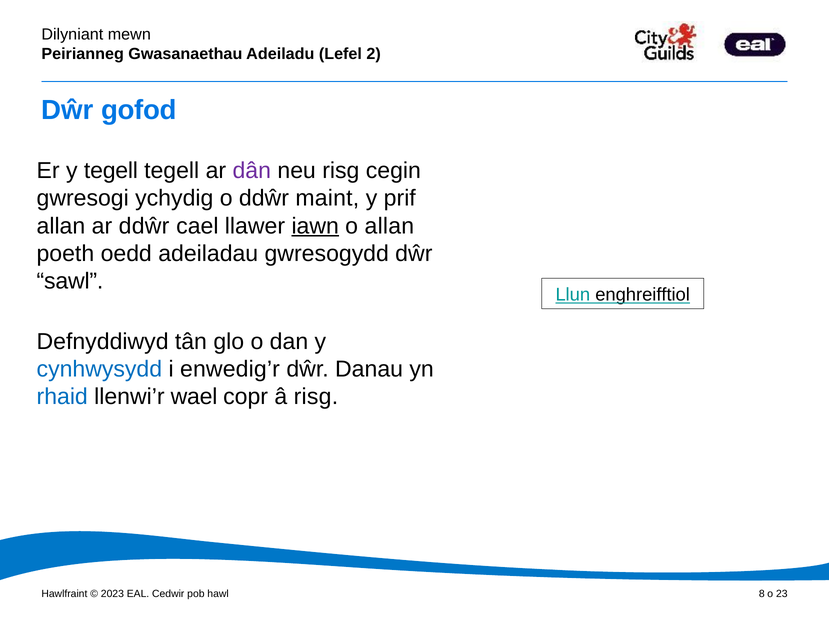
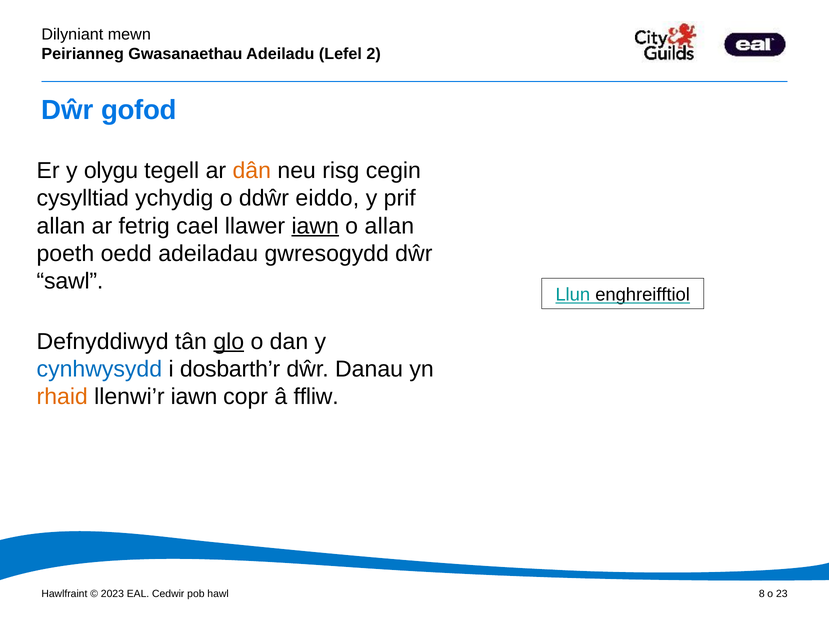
y tegell: tegell -> olygu
dân colour: purple -> orange
gwresogi: gwresogi -> cysylltiad
maint: maint -> eiddo
ar ddŵr: ddŵr -> fetrig
glo underline: none -> present
enwedig’r: enwedig’r -> dosbarth’r
rhaid colour: blue -> orange
llenwi’r wael: wael -> iawn
â risg: risg -> ffliw
